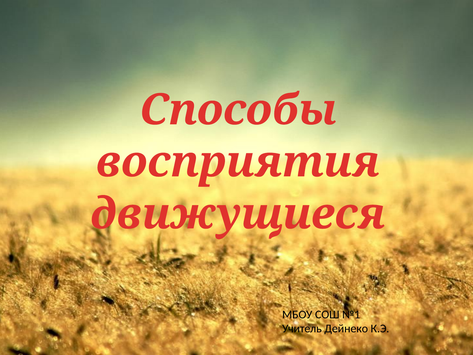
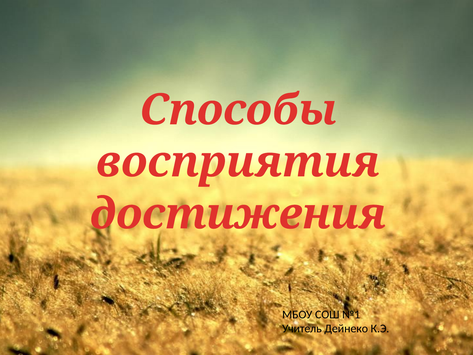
движущиеся: движущиеся -> достижения
